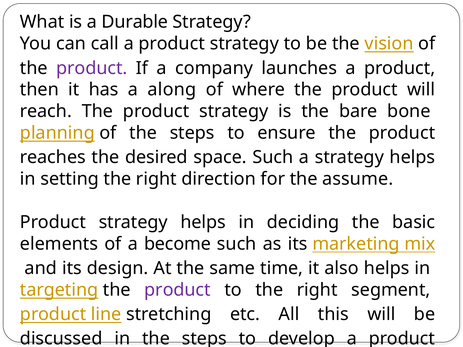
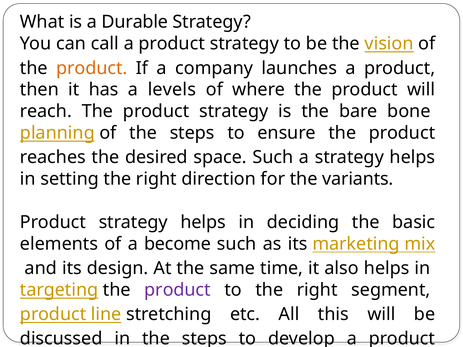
product at (92, 68) colour: purple -> orange
along: along -> levels
assume: assume -> variants
